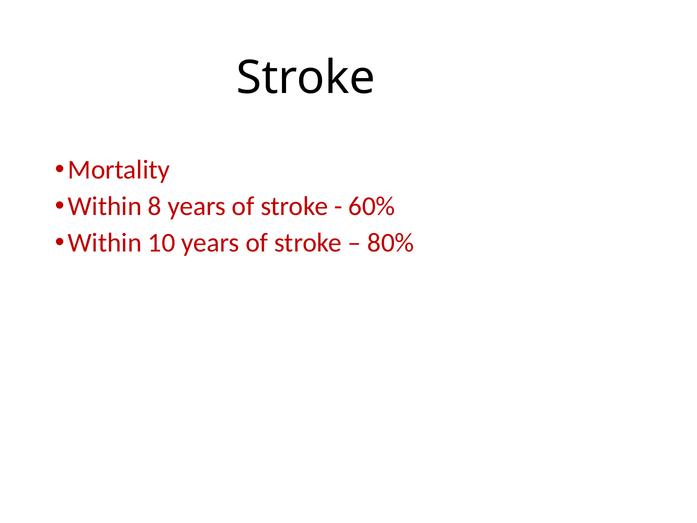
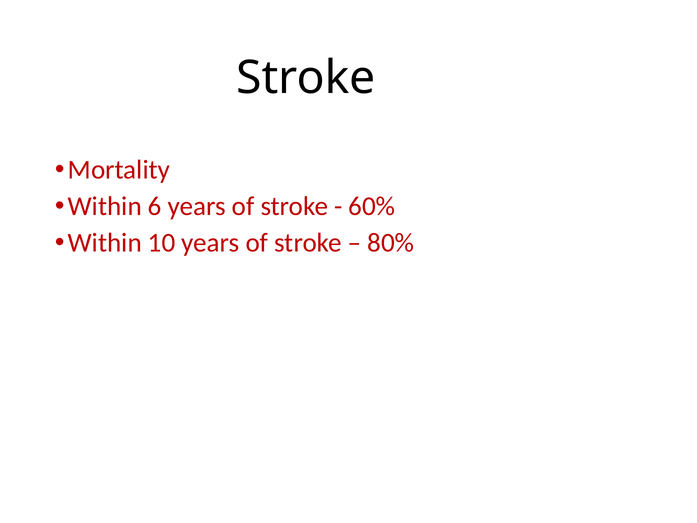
8: 8 -> 6
